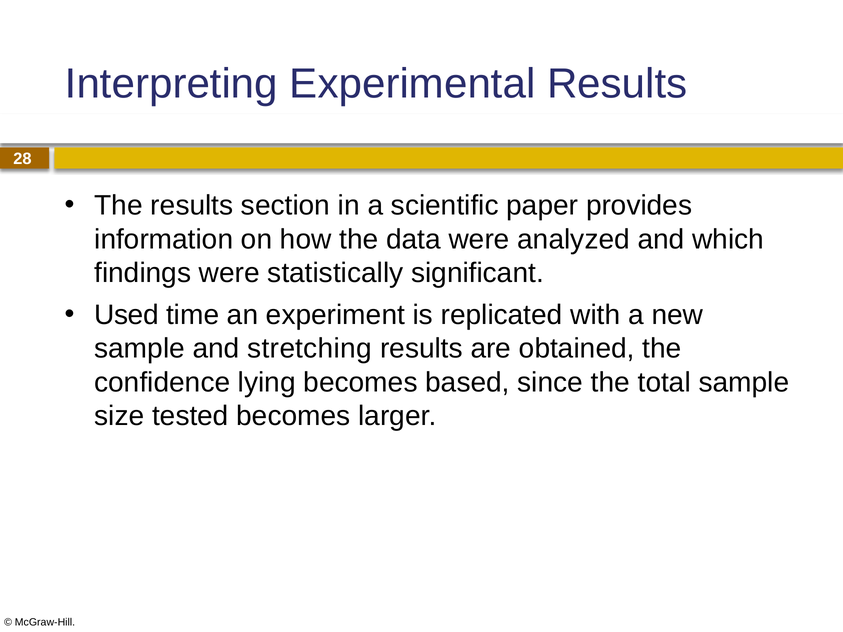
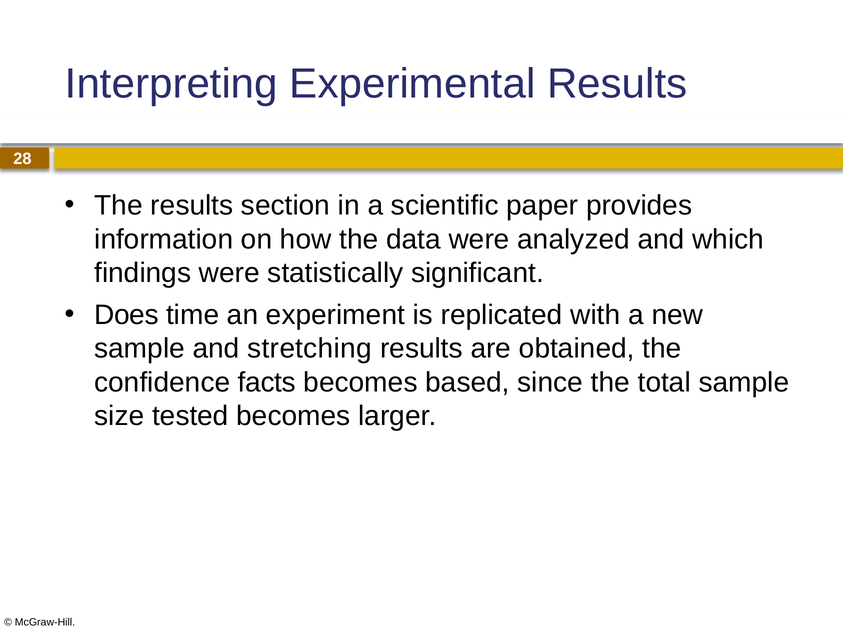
Used: Used -> Does
lying: lying -> facts
